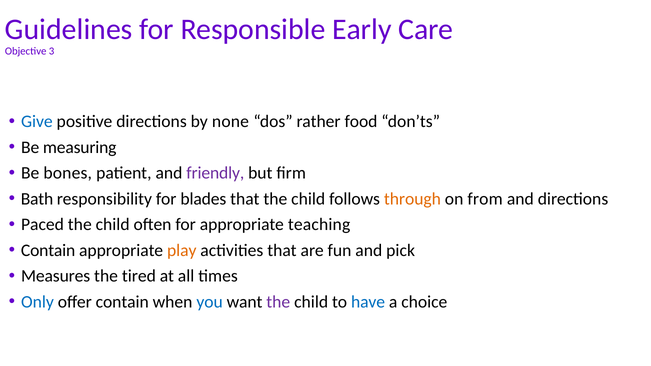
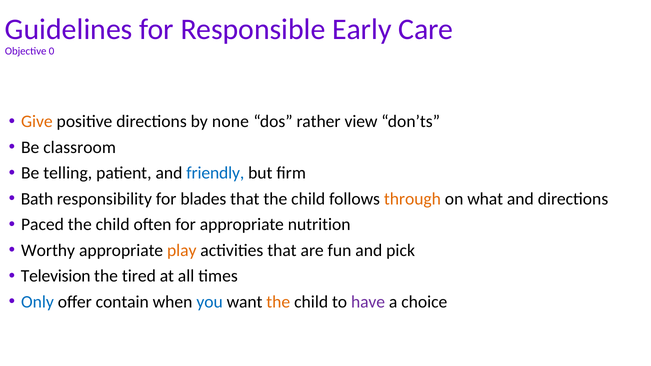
3: 3 -> 0
Give colour: blue -> orange
food: food -> view
measuring: measuring -> classroom
bones: bones -> telling
friendly colour: purple -> blue
from: from -> what
teaching: teaching -> nutrition
Contain at (48, 250): Contain -> Worthy
Measures: Measures -> Television
the at (278, 302) colour: purple -> orange
have colour: blue -> purple
